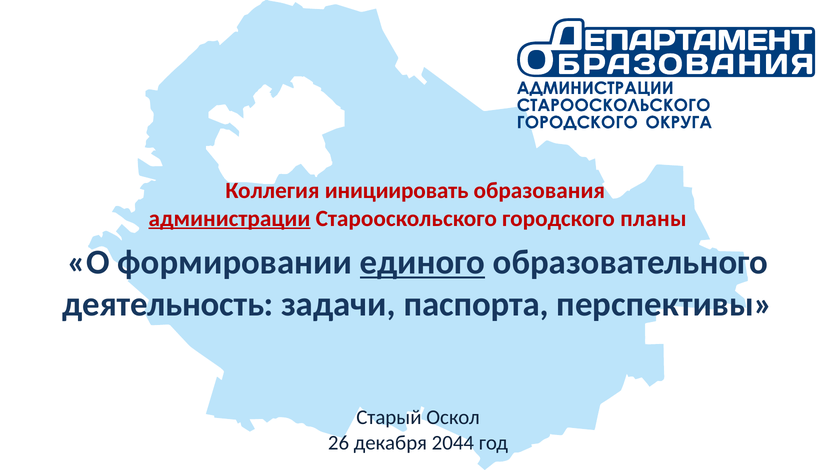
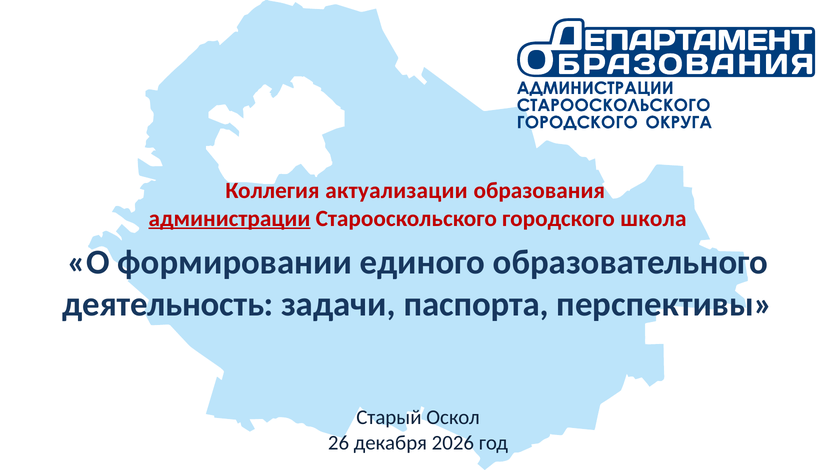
инициировать: инициировать -> актуализации
планы: планы -> школа
единого underline: present -> none
2044: 2044 -> 2026
